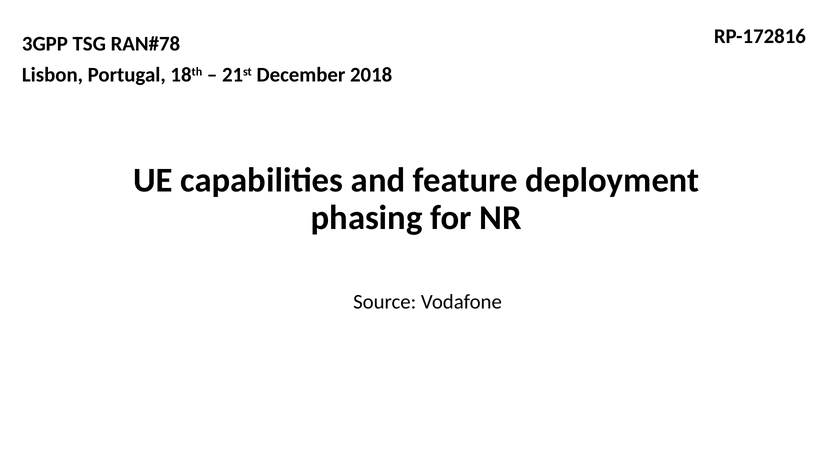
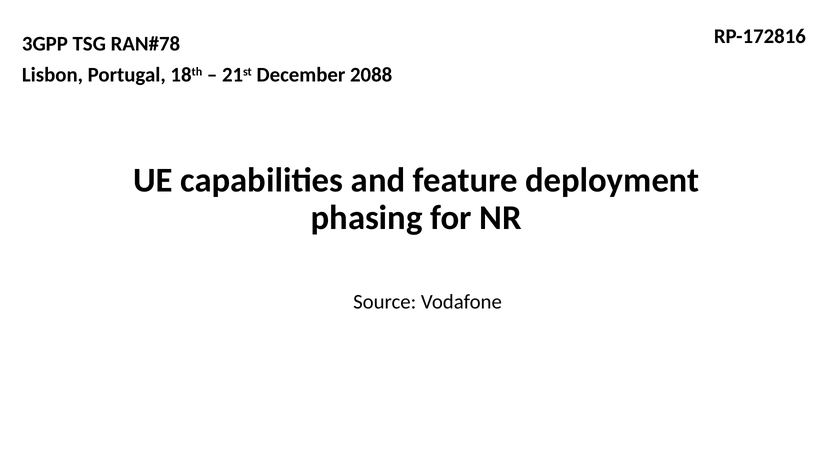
2018: 2018 -> 2088
